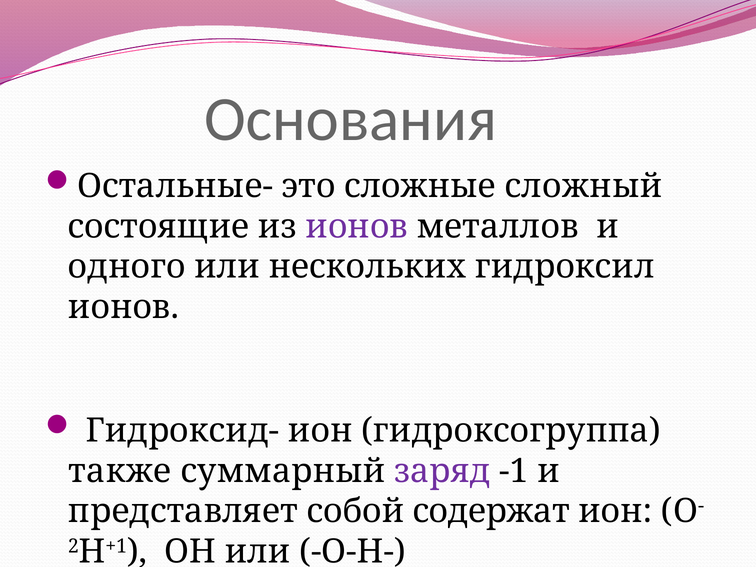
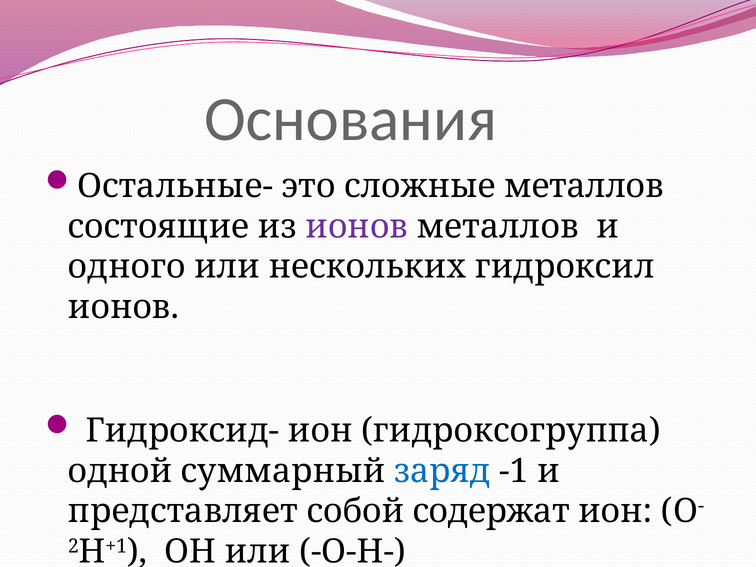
сложные сложный: сложный -> металлов
также: также -> одной
заряд colour: purple -> blue
